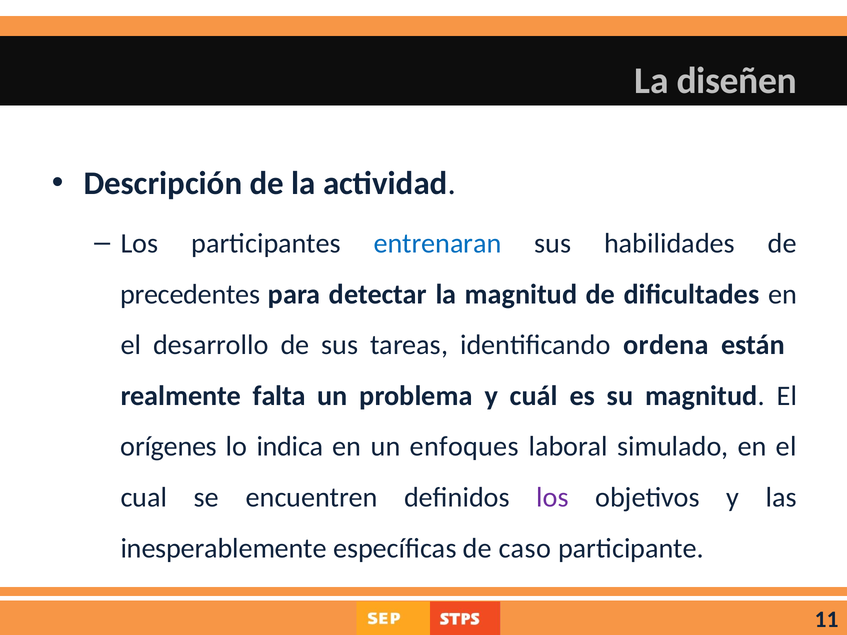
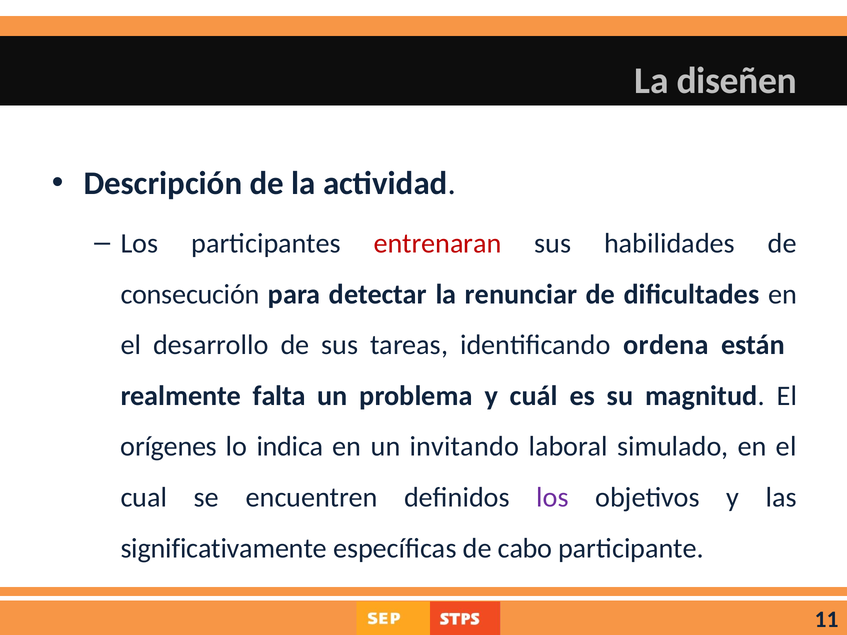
entrenaran colour: blue -> red
precedentes: precedentes -> consecución
la magnitud: magnitud -> renunciar
enfoques: enfoques -> invitando
inesperablemente: inesperablemente -> significativamente
caso: caso -> cabo
